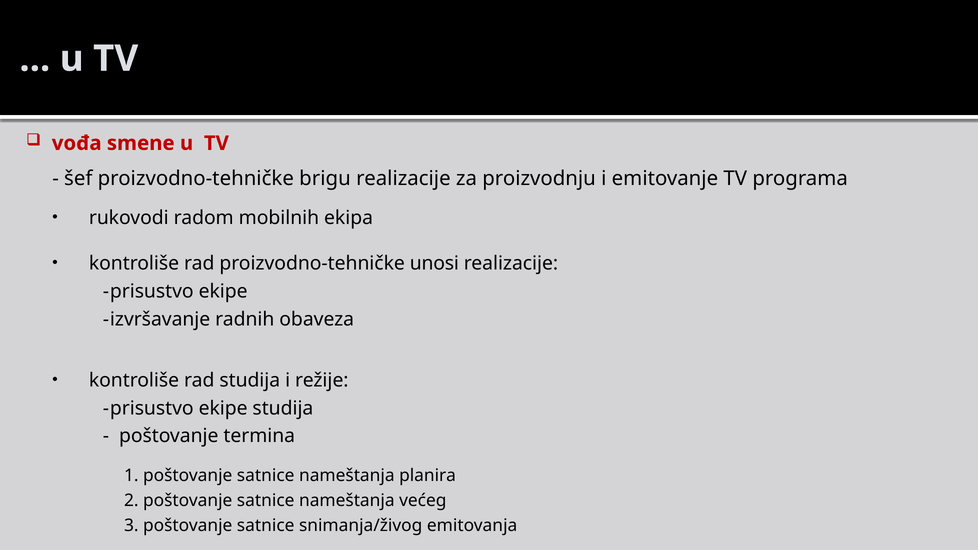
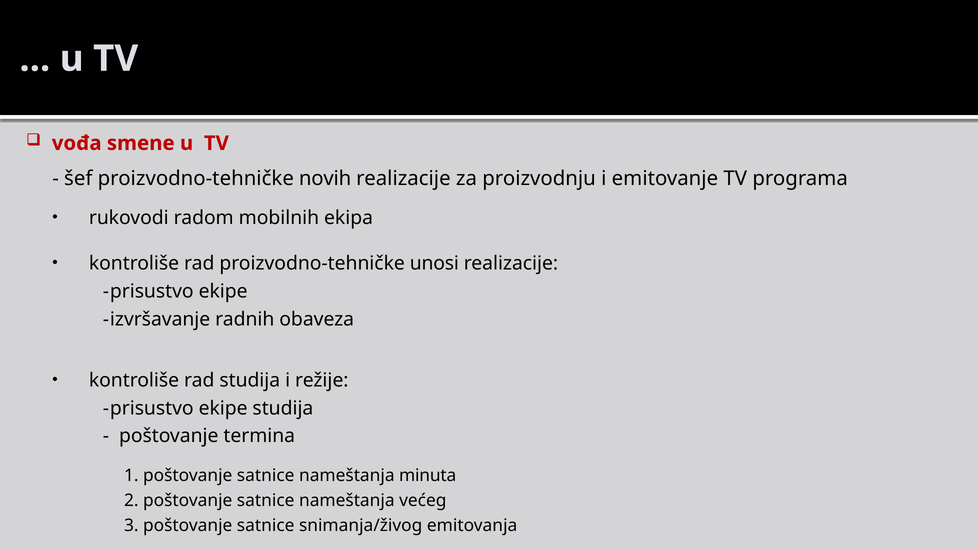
brigu: brigu -> novih
planira: planira -> minuta
